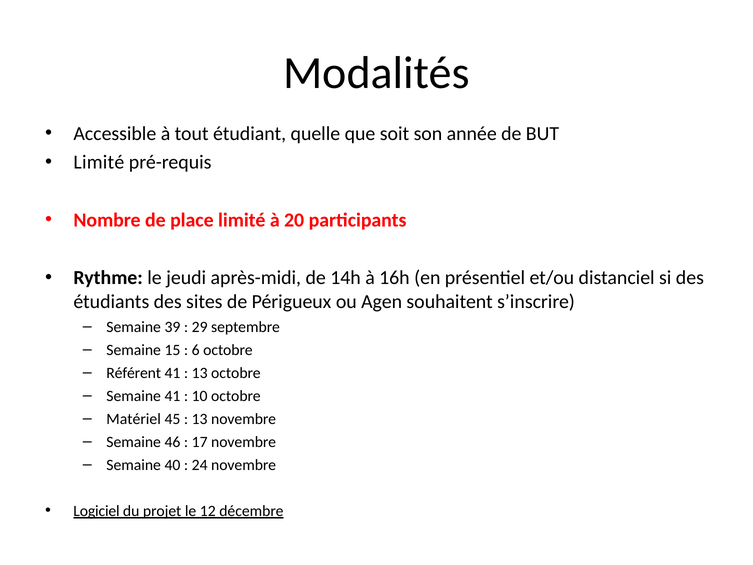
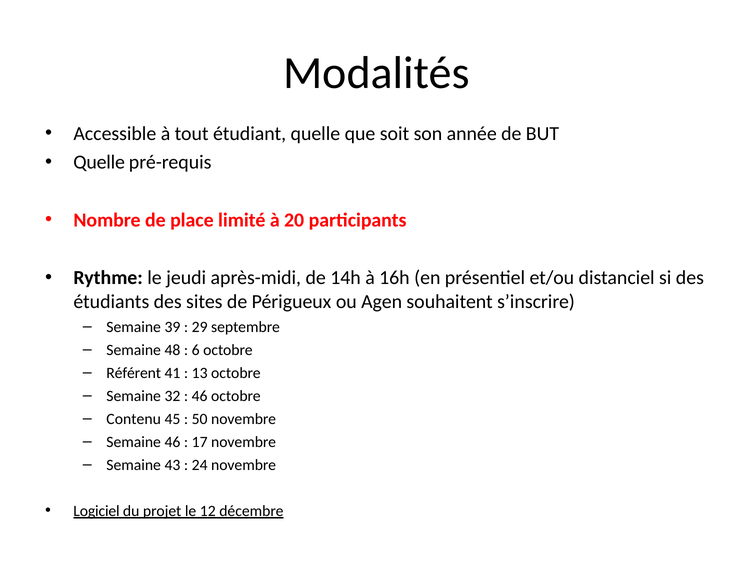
Limité at (99, 162): Limité -> Quelle
15: 15 -> 48
Semaine 41: 41 -> 32
10 at (200, 396): 10 -> 46
Matériel: Matériel -> Contenu
13 at (200, 419): 13 -> 50
40: 40 -> 43
